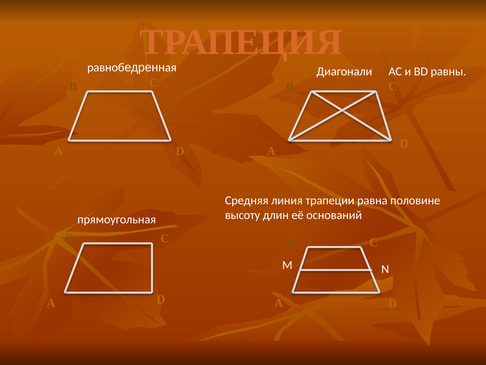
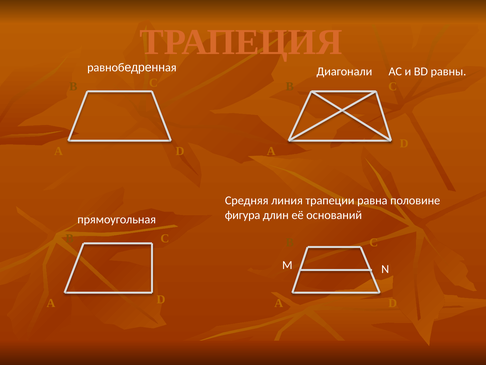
высоту: высоту -> фигура
